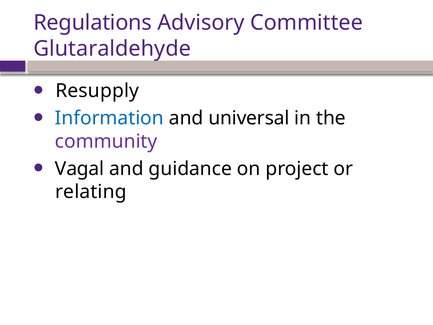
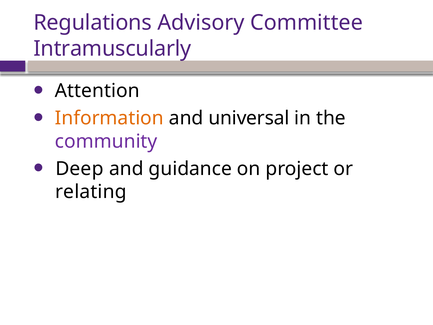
Glutaraldehyde: Glutaraldehyde -> Intramuscularly
Resupply: Resupply -> Attention
Information colour: blue -> orange
Vagal: Vagal -> Deep
